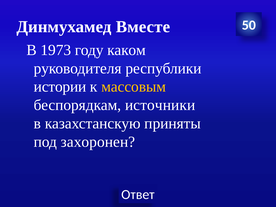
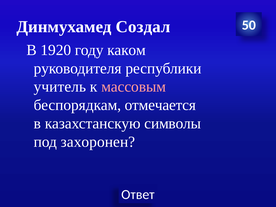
Вместе: Вместе -> Создал
1973: 1973 -> 1920
истории: истории -> учитель
массовым colour: yellow -> pink
источники: источники -> отмечается
приняты: приняты -> символы
